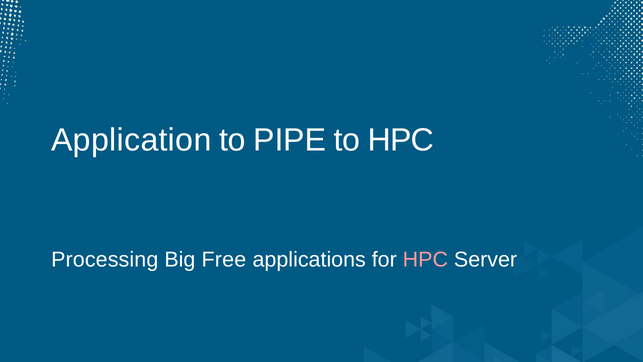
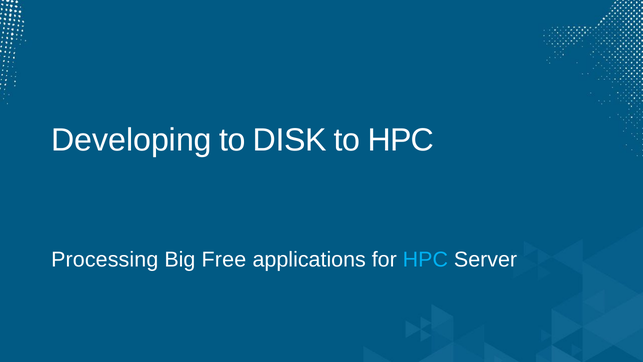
Application: Application -> Developing
PIPE: PIPE -> DISK
HPC at (425, 260) colour: pink -> light blue
